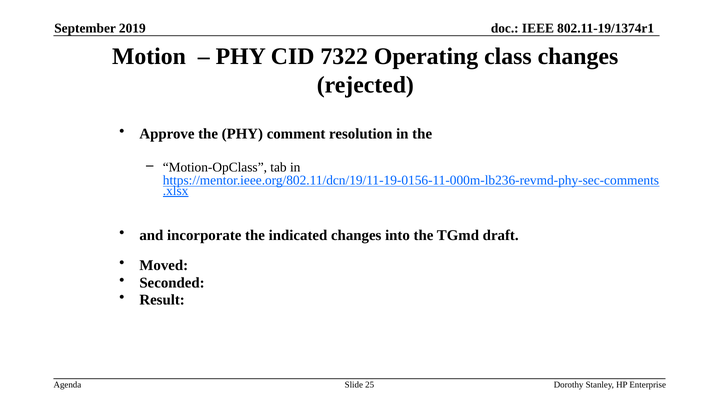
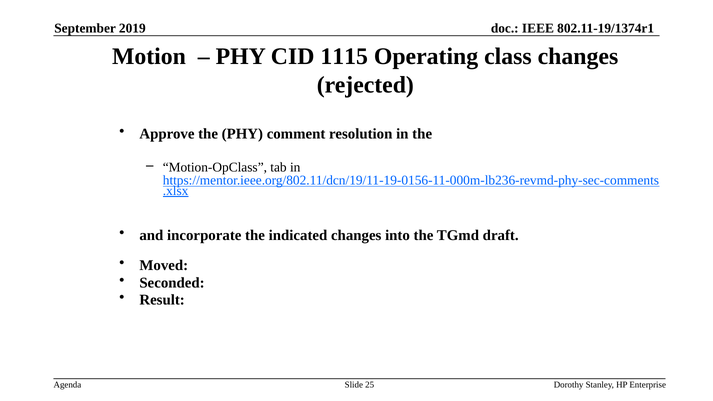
7322: 7322 -> 1115
